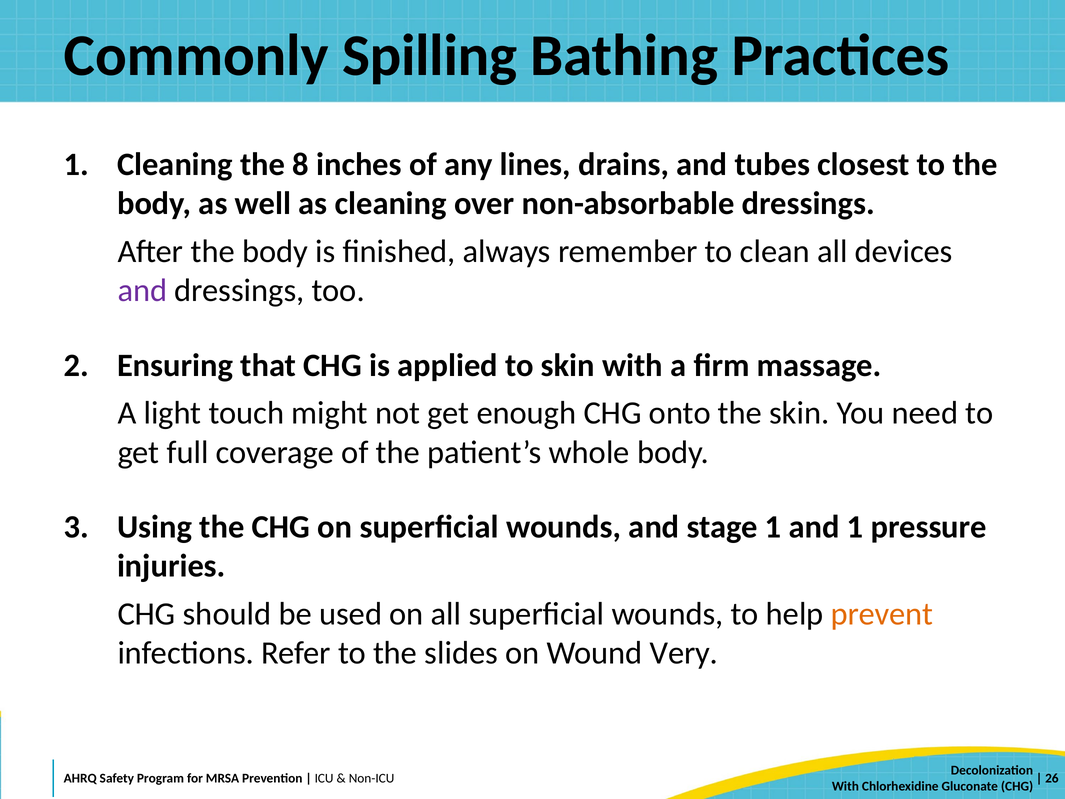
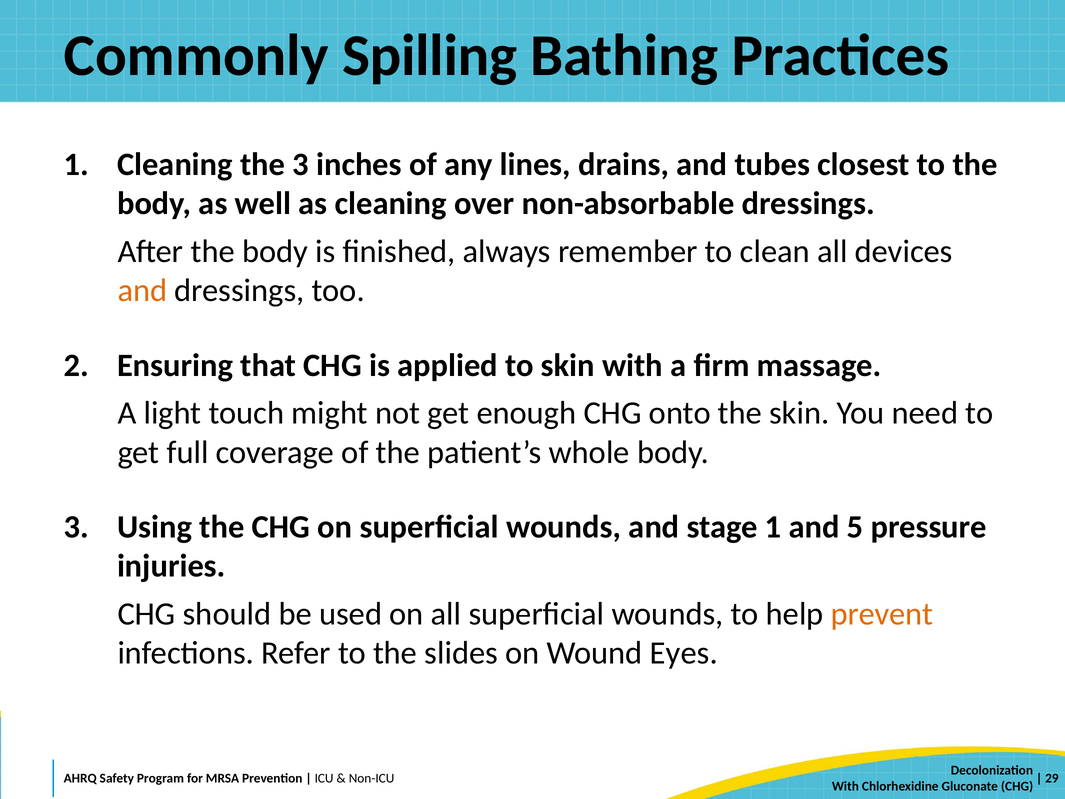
the 8: 8 -> 3
and at (142, 291) colour: purple -> orange
and 1: 1 -> 5
Very: Very -> Eyes
26: 26 -> 29
